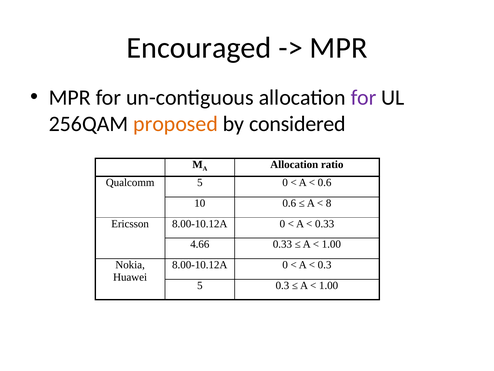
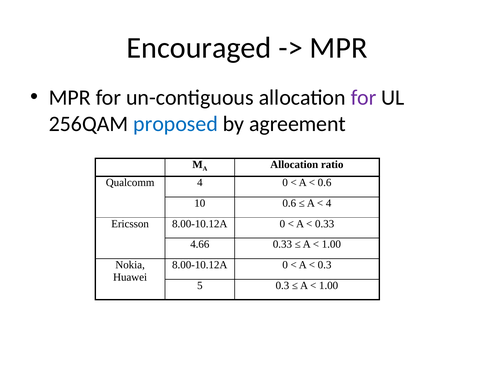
proposed colour: orange -> blue
considered: considered -> agreement
Qualcomm 5: 5 -> 4
8 at (329, 203): 8 -> 4
